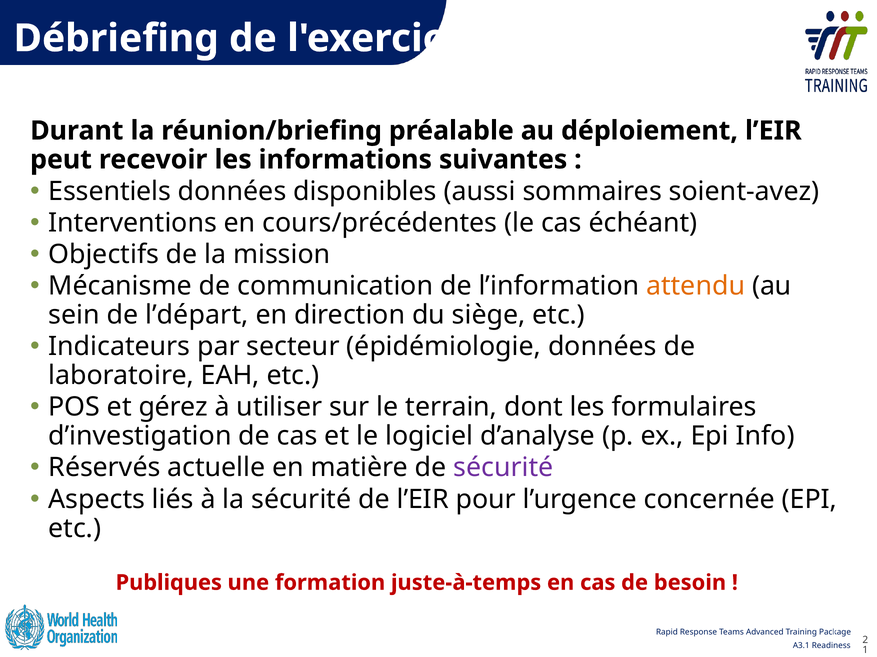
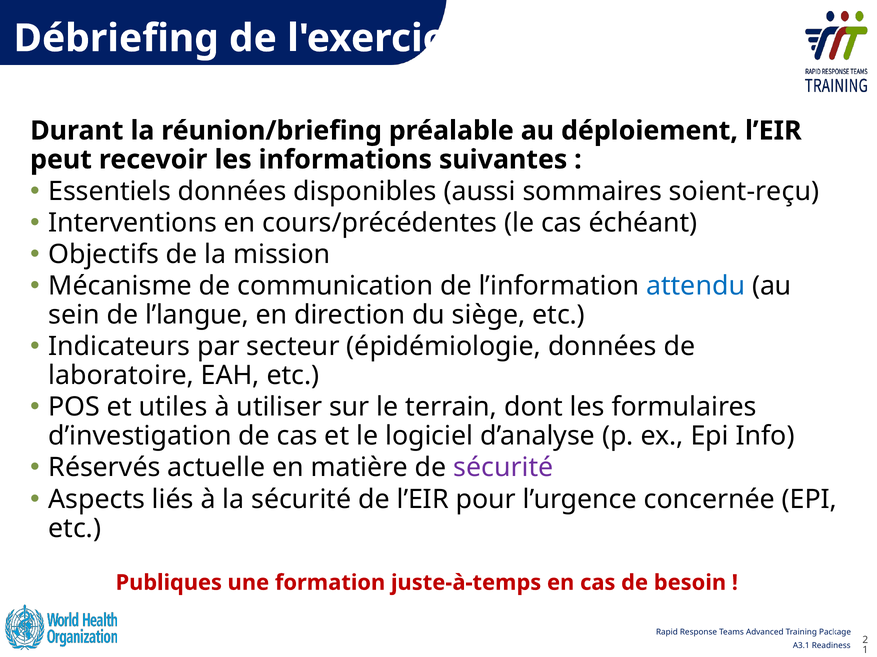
soient-avez: soient-avez -> soient-reçu
attendu colour: orange -> blue
l’départ: l’départ -> l’langue
gérez: gérez -> utiles
